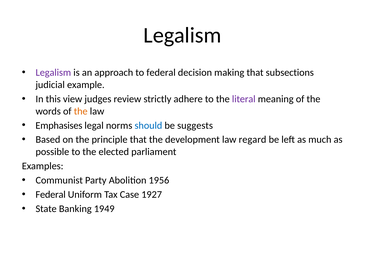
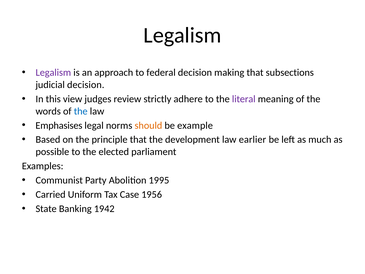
judicial example: example -> decision
the at (81, 111) colour: orange -> blue
should colour: blue -> orange
suggests: suggests -> example
regard: regard -> earlier
1956: 1956 -> 1995
Federal at (51, 194): Federal -> Carried
1927: 1927 -> 1956
1949: 1949 -> 1942
